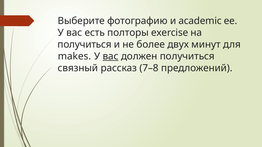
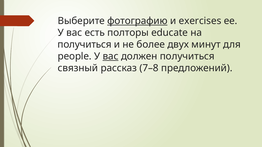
фотографию underline: none -> present
academic: academic -> exercises
exercise: exercise -> educate
makes: makes -> people
